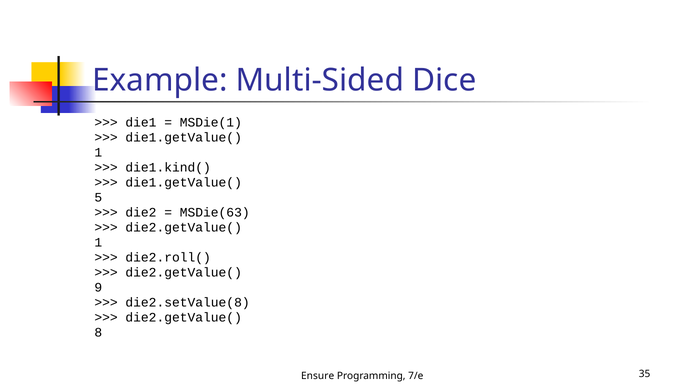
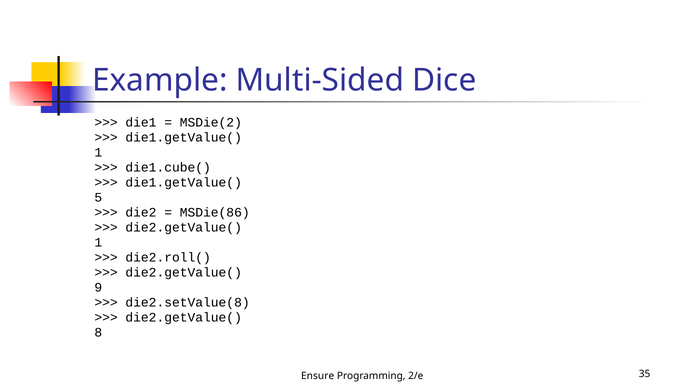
MSDie(1: MSDie(1 -> MSDie(2
die1.kind(: die1.kind( -> die1.cube(
MSDie(63: MSDie(63 -> MSDie(86
7/e: 7/e -> 2/e
